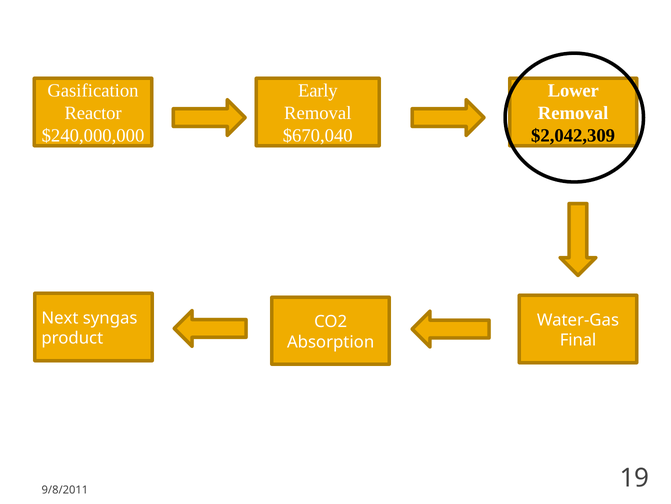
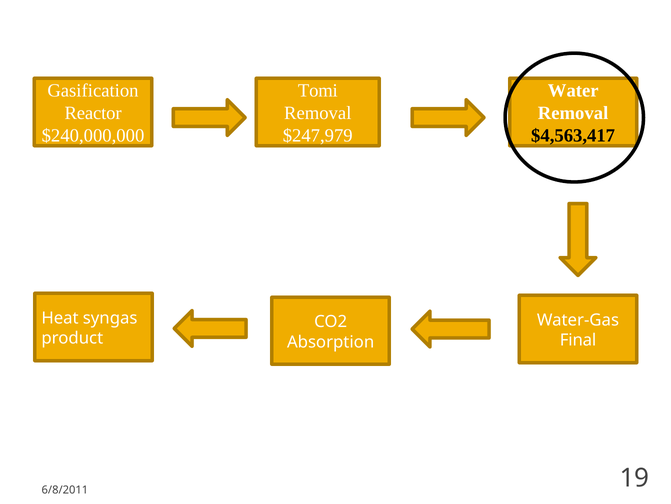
Early: Early -> Tomi
Lower: Lower -> Water
$670,040: $670,040 -> $247,979
$2,042,309: $2,042,309 -> $4,563,417
Next: Next -> Heat
9/8/2011: 9/8/2011 -> 6/8/2011
